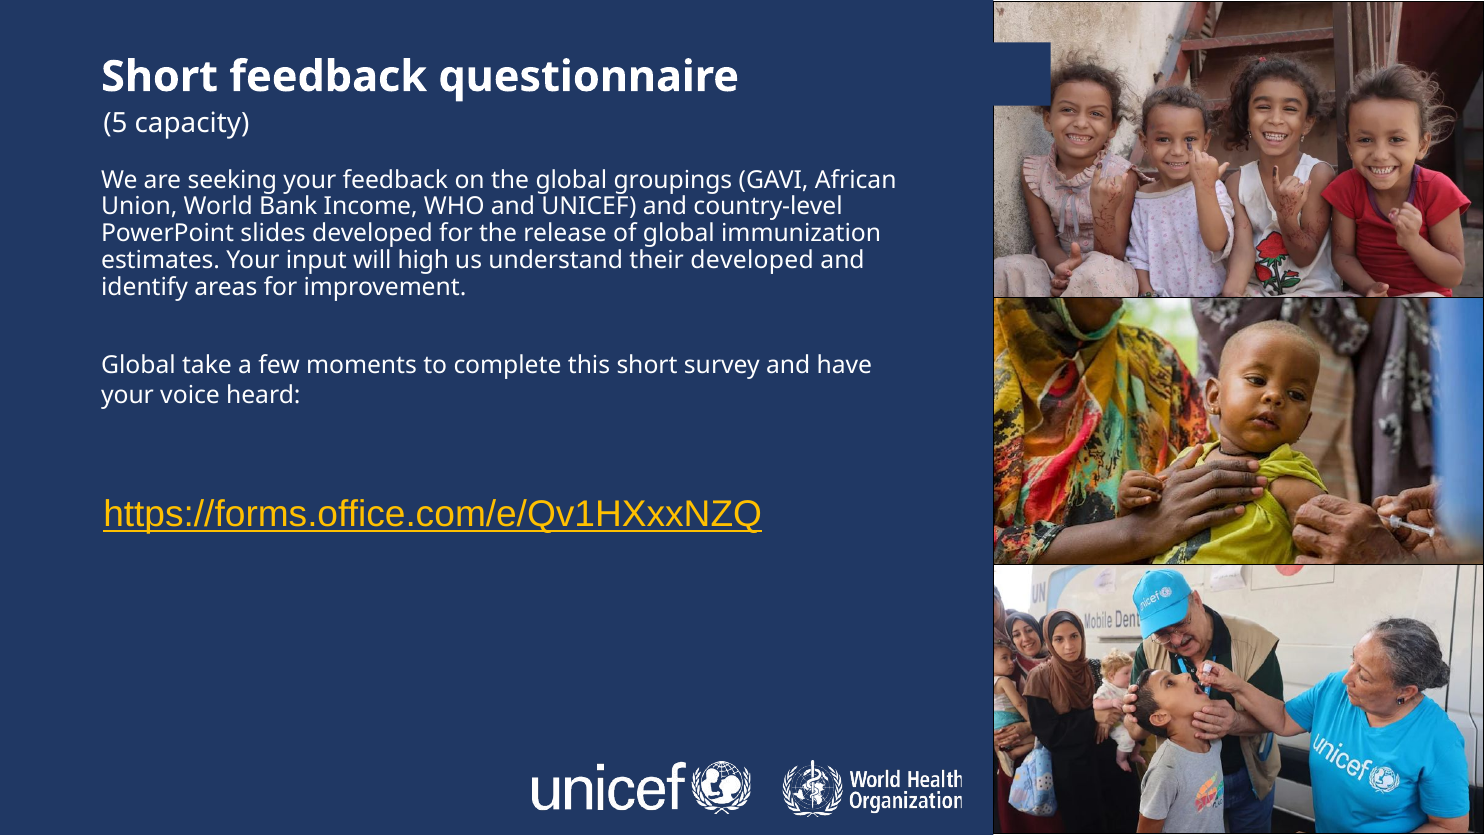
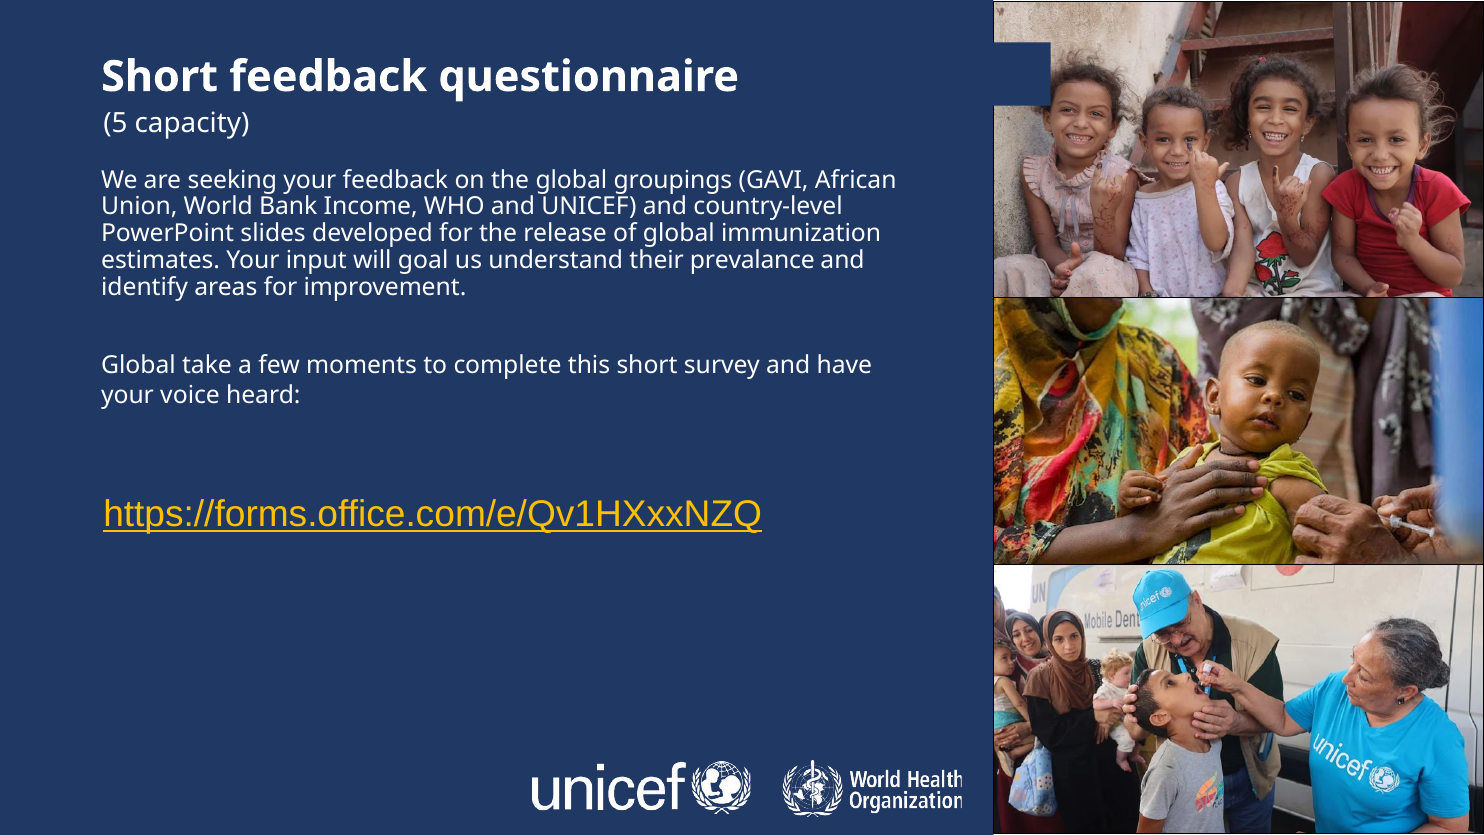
high: high -> goal
their developed: developed -> prevalance
